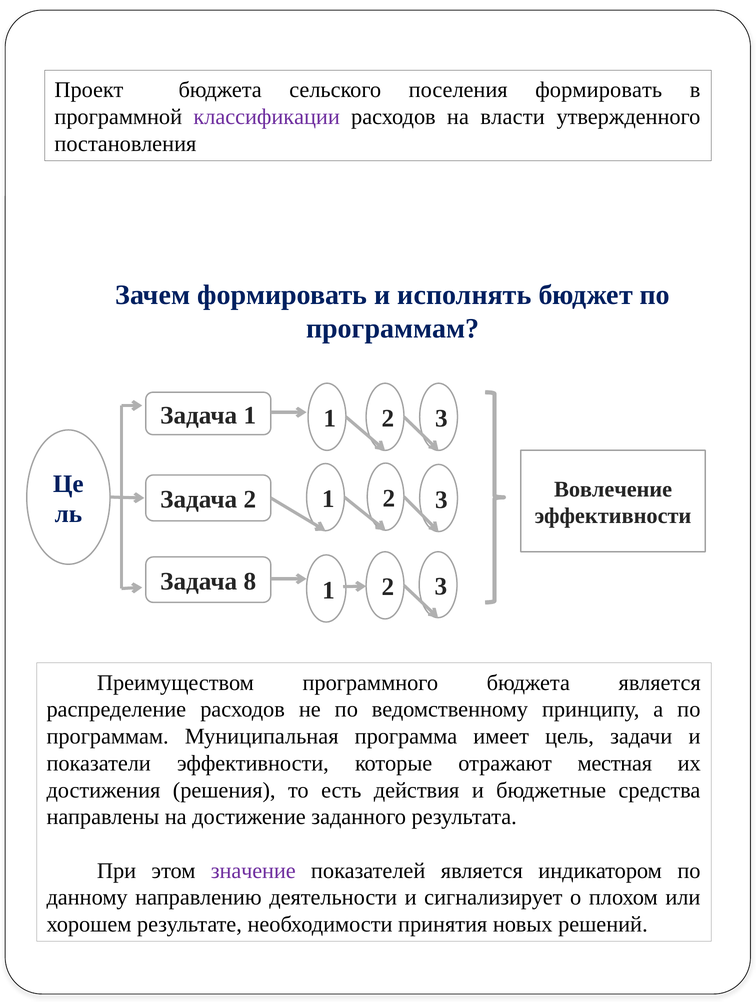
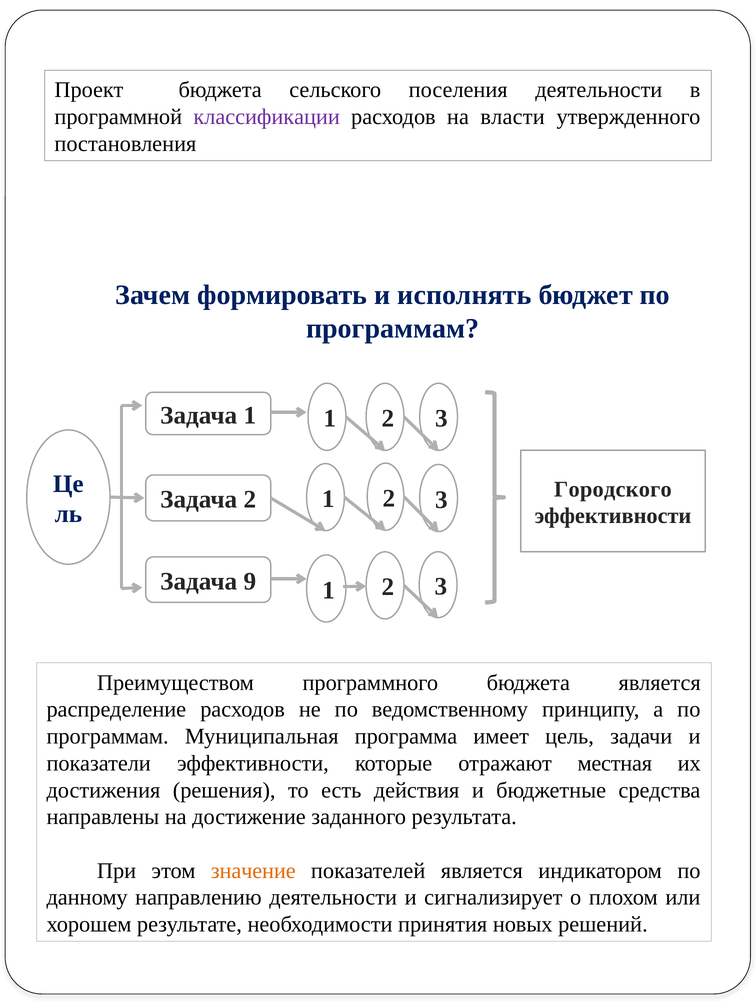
поселения формировать: формировать -> деятельности
Вовлечение: Вовлечение -> Городского
8: 8 -> 9
значение colour: purple -> orange
